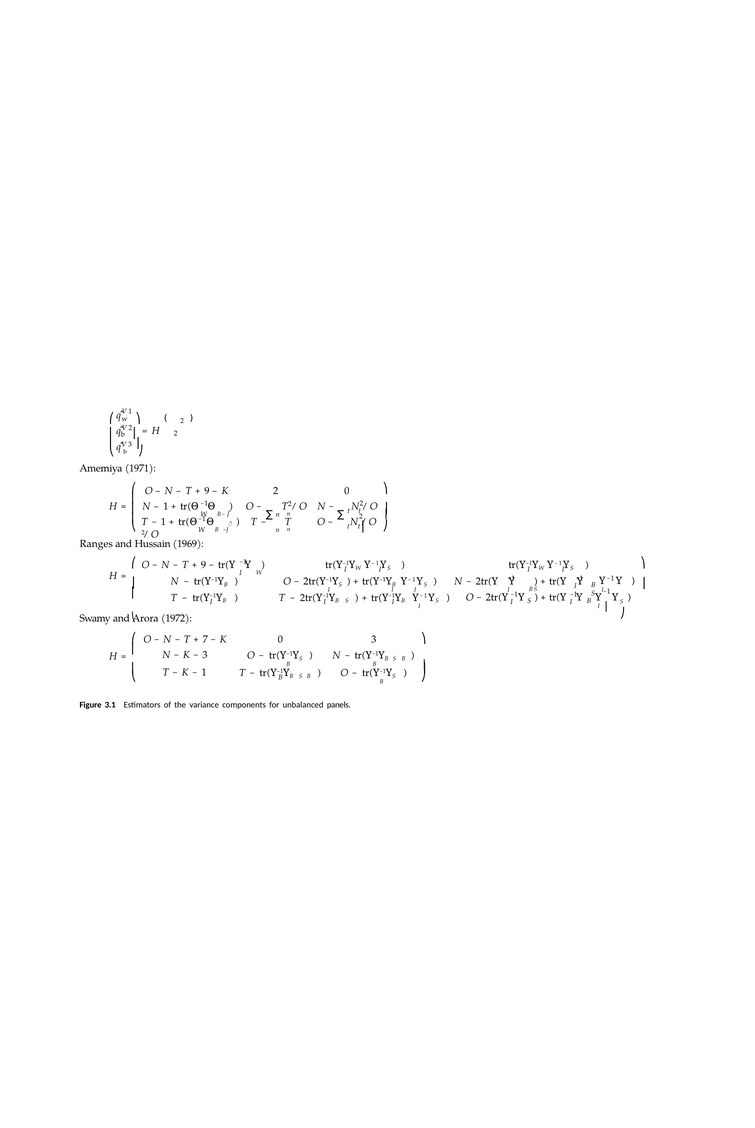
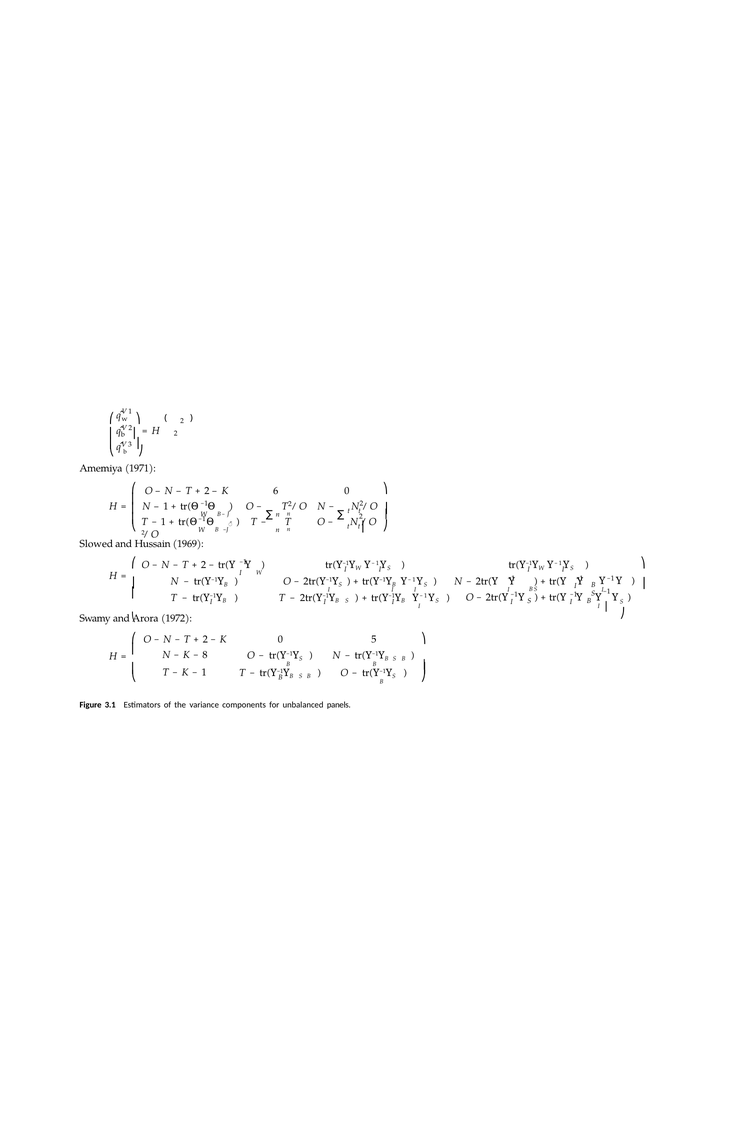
9 at (207, 491): 9 -> 2
K 2: 2 -> 6
Ranges: Ranges -> Slowed
9 at (204, 565): 9 -> 2
7 at (205, 639): 7 -> 2
0 3: 3 -> 5
3 at (205, 655): 3 -> 8
